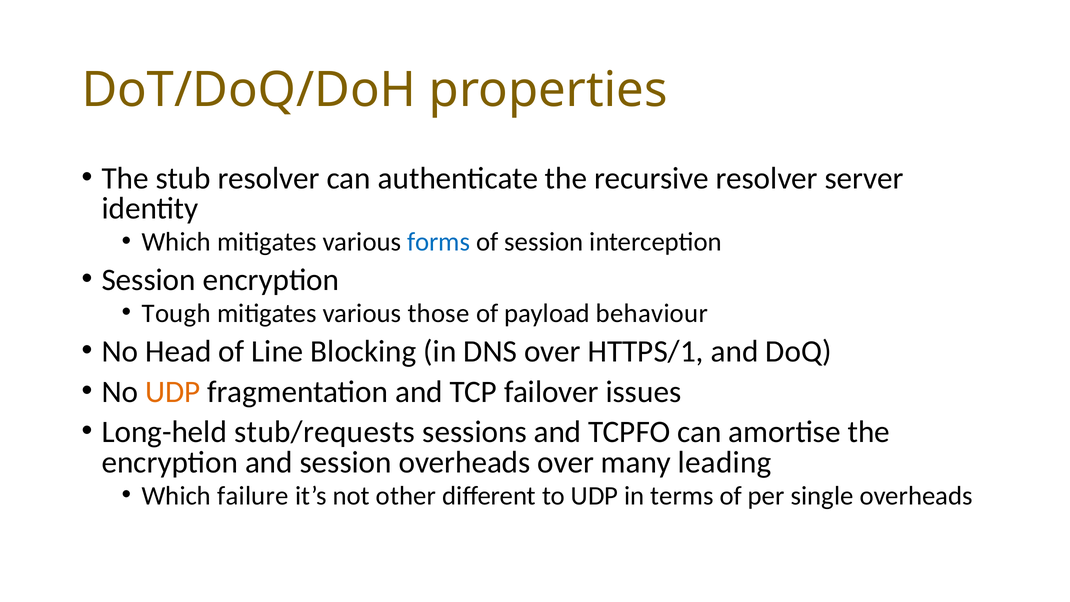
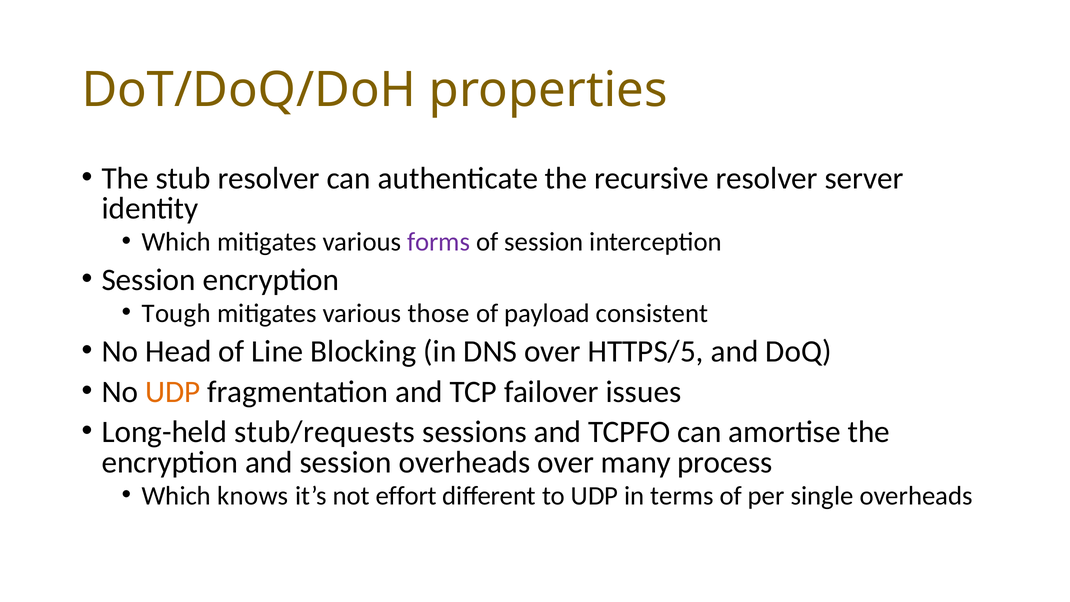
forms colour: blue -> purple
behaviour: behaviour -> consistent
HTTPS/1: HTTPS/1 -> HTTPS/5
leading: leading -> process
failure: failure -> knows
other: other -> effort
